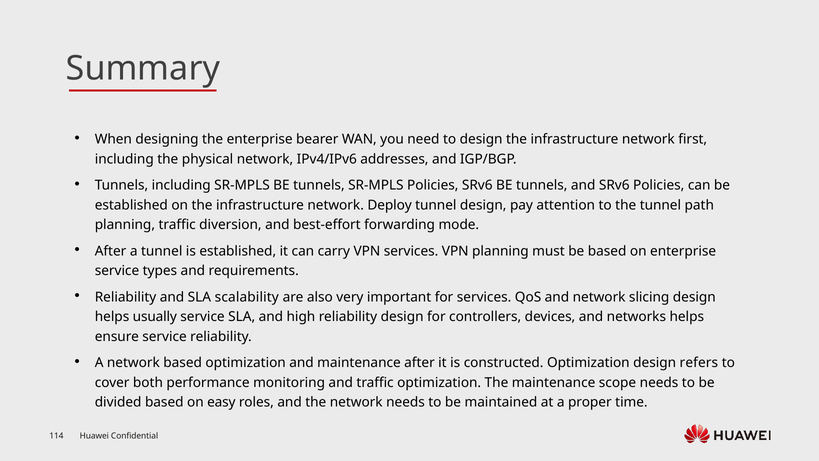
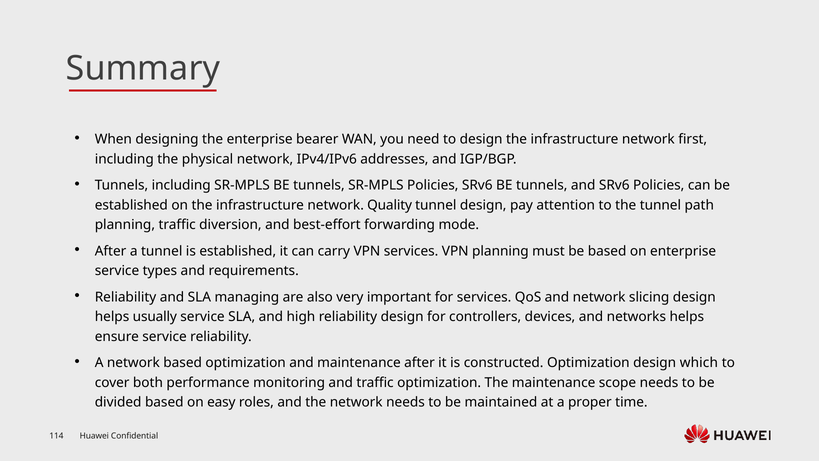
Deploy: Deploy -> Quality
scalability: scalability -> managing
refers: refers -> which
